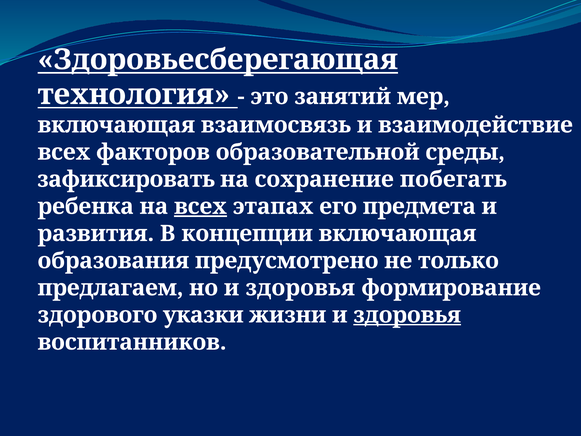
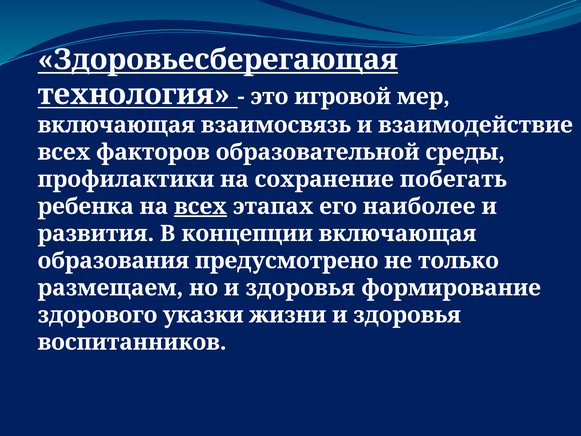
занятий: занятий -> игровой
зафиксировать: зафиксировать -> профилактики
предмета: предмета -> наиболее
предлагаем: предлагаем -> размещаем
здоровья at (407, 315) underline: present -> none
